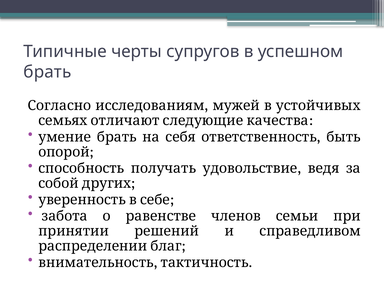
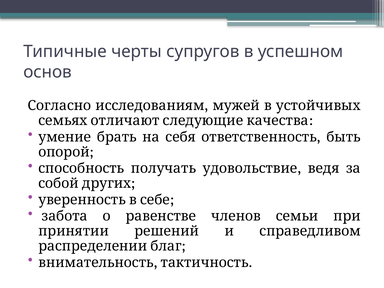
брать at (47, 72): брать -> основ
